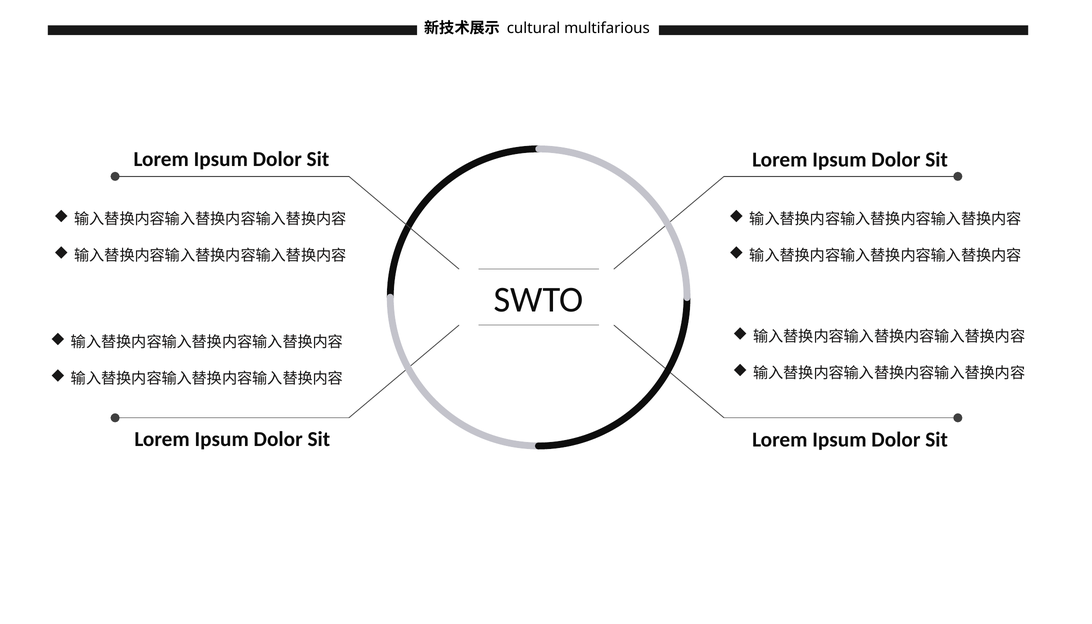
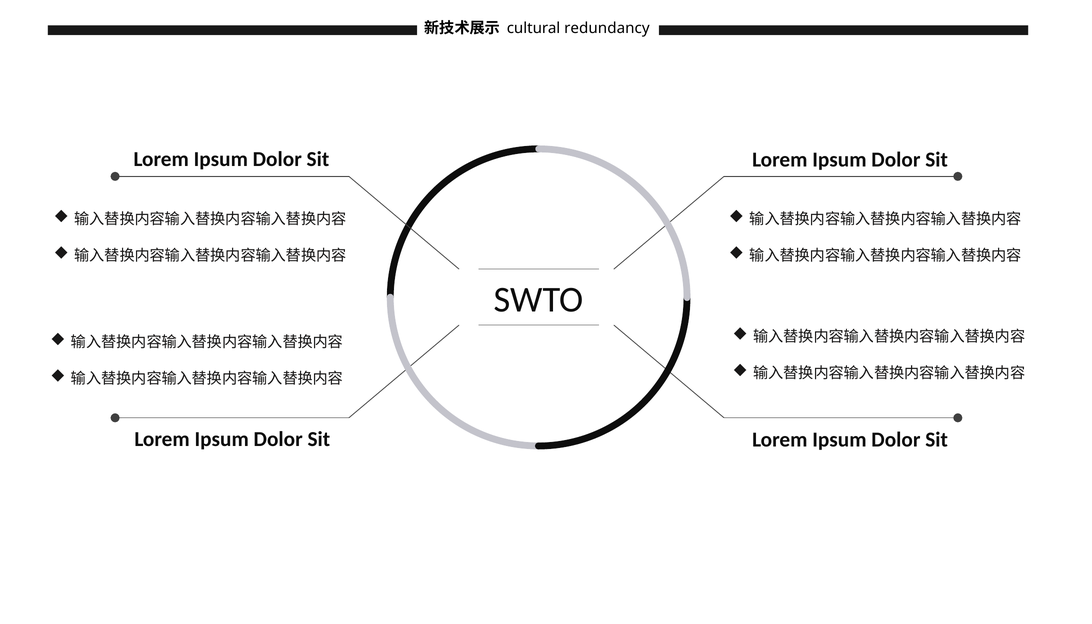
multifarious: multifarious -> redundancy
